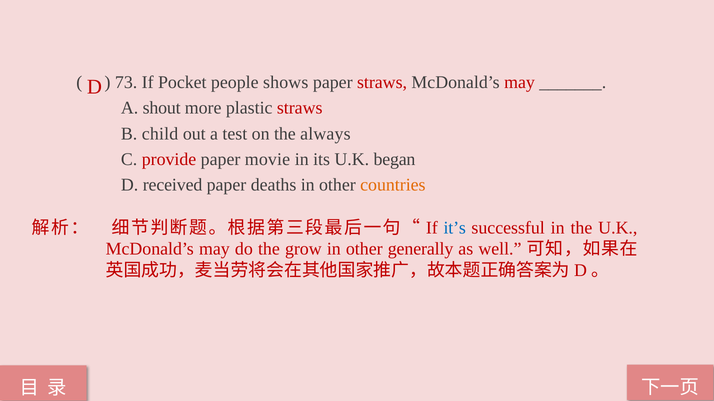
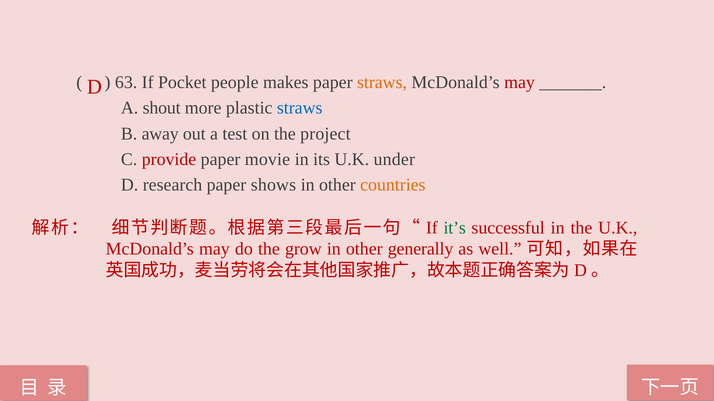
73: 73 -> 63
shows: shows -> makes
straws at (382, 82) colour: red -> orange
straws at (300, 108) colour: red -> blue
child: child -> away
always: always -> project
began: began -> under
received: received -> research
deaths: deaths -> shows
it’s colour: blue -> green
